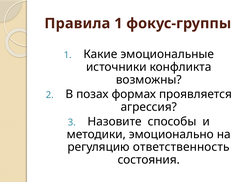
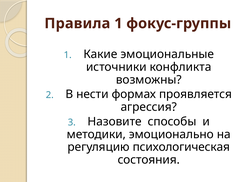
позах: позах -> нести
ответственность: ответственность -> психологическая
